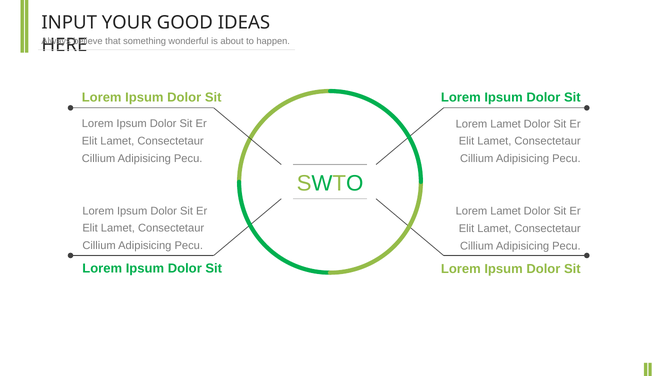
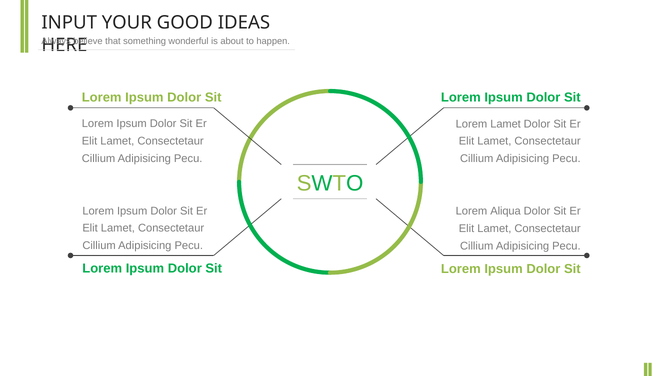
Lamet at (506, 211): Lamet -> Aliqua
